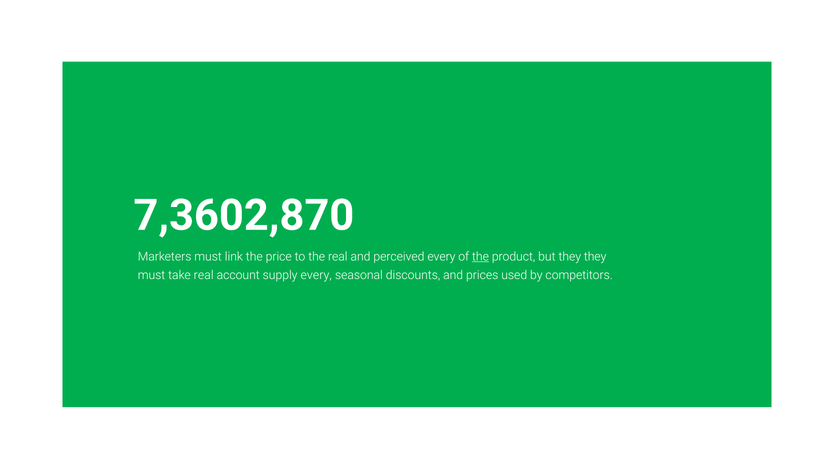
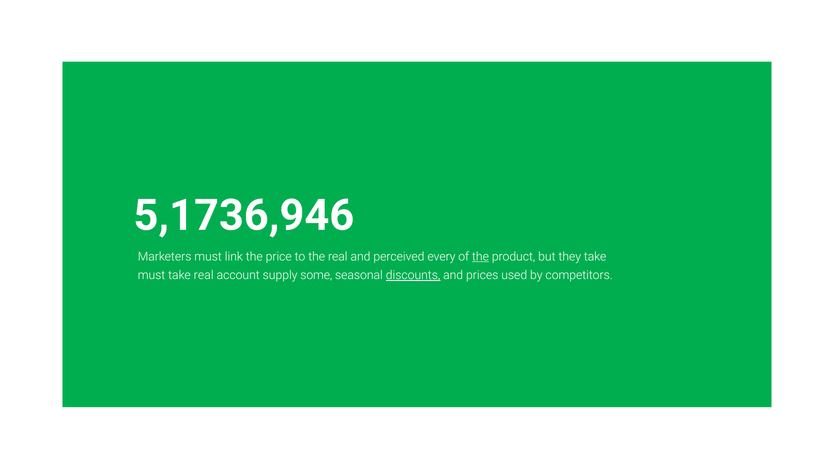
7,3602,870: 7,3602,870 -> 5,1736,946
they they: they -> take
supply every: every -> some
discounts underline: none -> present
